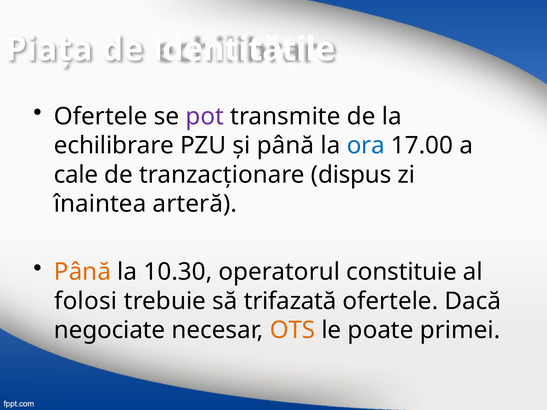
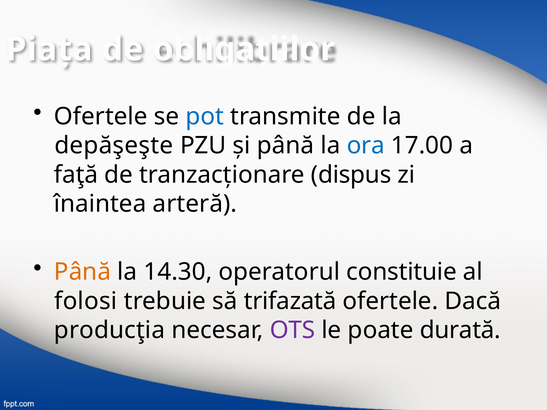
identităţile: identităţile -> obligaţiilor
pot colour: purple -> blue
echilibrare: echilibrare -> depăşeşte
cale: cale -> faţă
10.30: 10.30 -> 14.30
negociate: negociate -> producţia
OTS colour: orange -> purple
primei: primei -> durată
